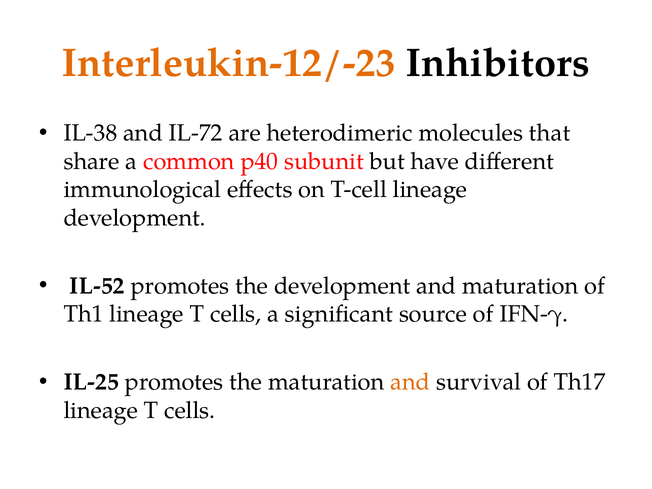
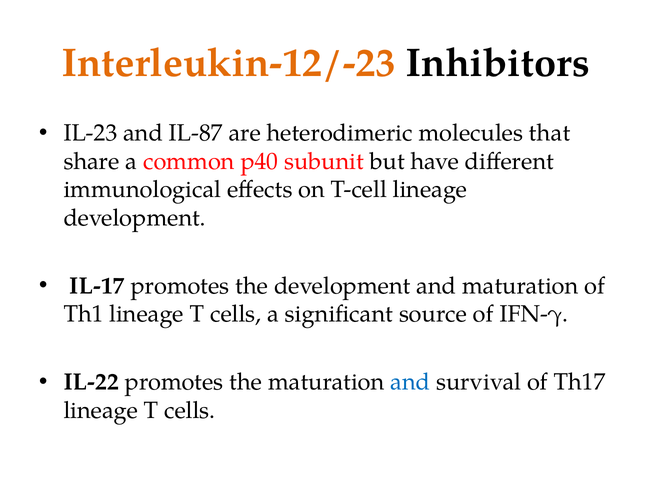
IL-38: IL-38 -> IL-23
IL-72: IL-72 -> IL-87
IL-52: IL-52 -> IL-17
IL-25: IL-25 -> IL-22
and at (410, 382) colour: orange -> blue
